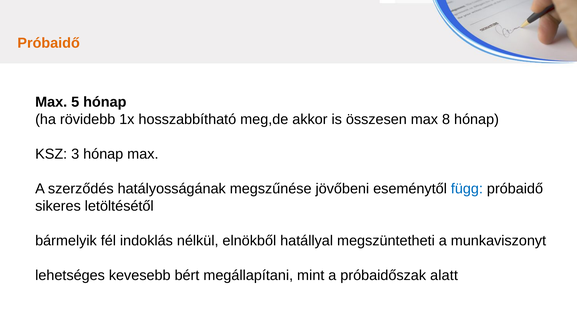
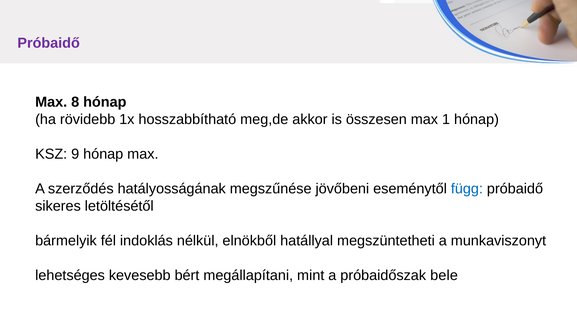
Próbaidő at (49, 43) colour: orange -> purple
5: 5 -> 8
8: 8 -> 1
3: 3 -> 9
alatt: alatt -> bele
